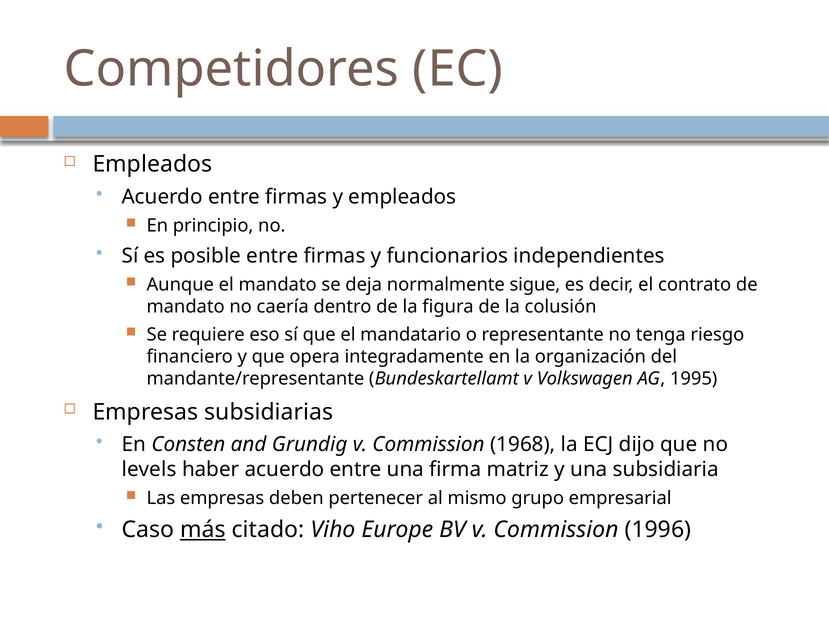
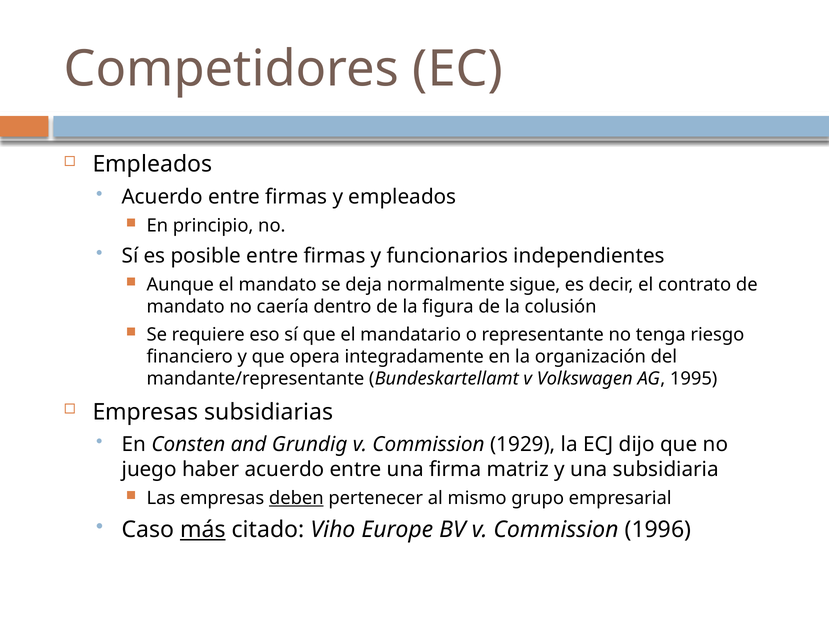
1968: 1968 -> 1929
levels: levels -> juego
deben underline: none -> present
